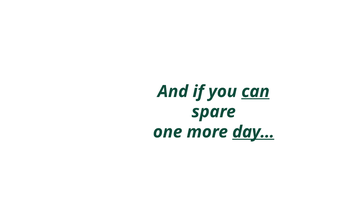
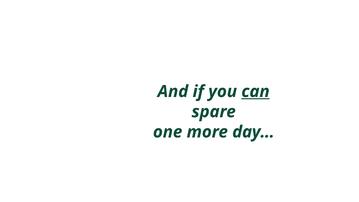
day… underline: present -> none
